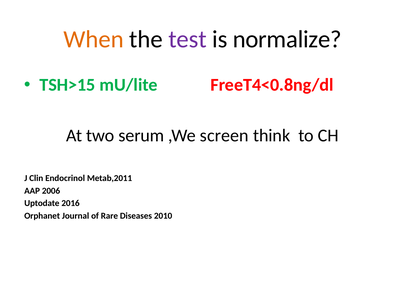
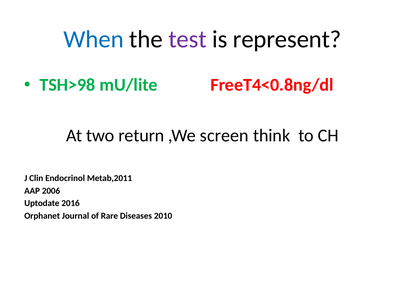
When colour: orange -> blue
normalize: normalize -> represent
TSH>15: TSH>15 -> TSH>98
serum: serum -> return
